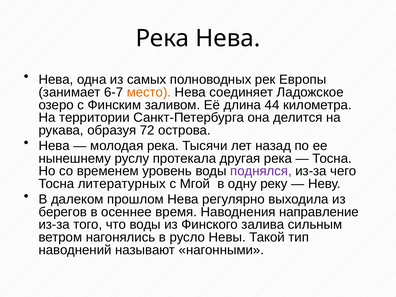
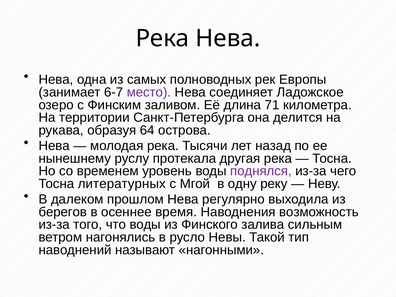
место colour: orange -> purple
44: 44 -> 71
72: 72 -> 64
направление: направление -> возможность
